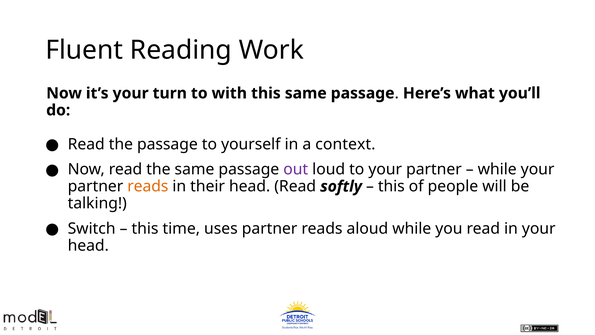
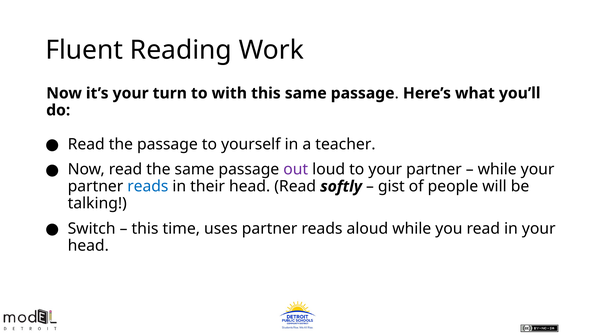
context: context -> teacher
reads at (148, 186) colour: orange -> blue
this at (391, 186): this -> gist
